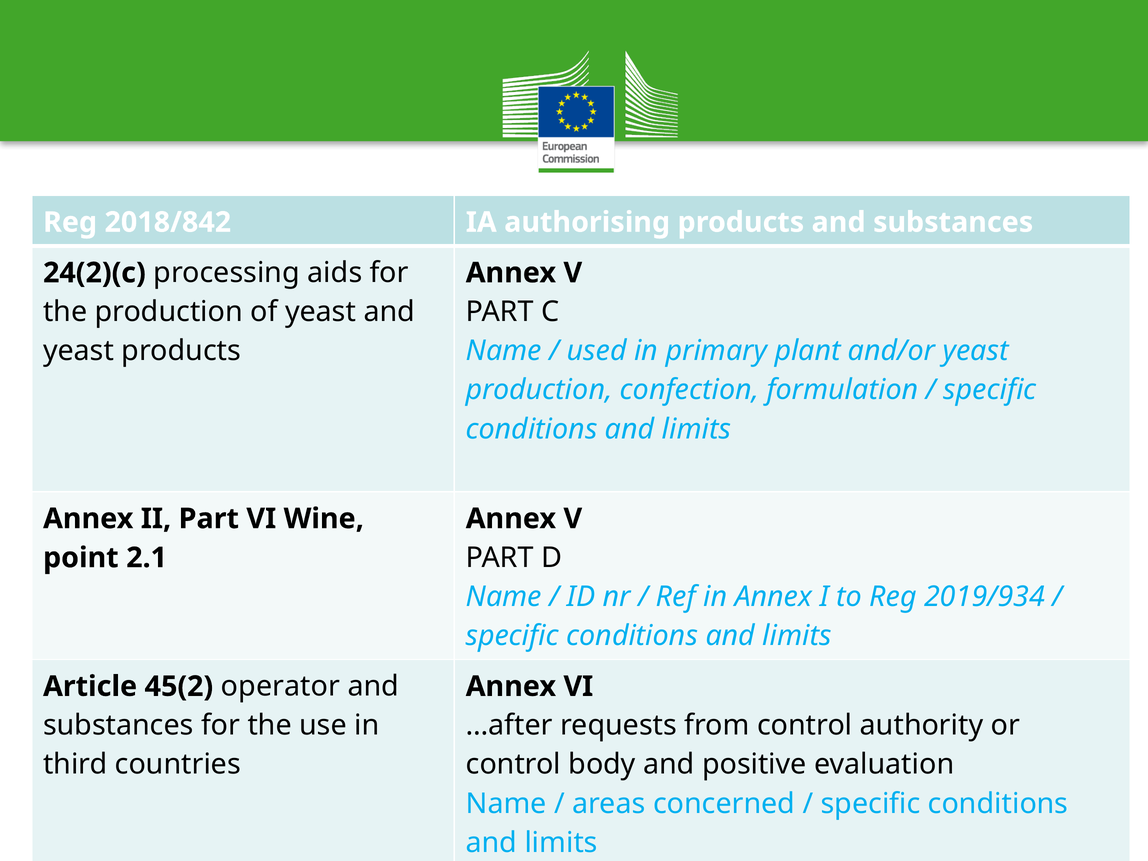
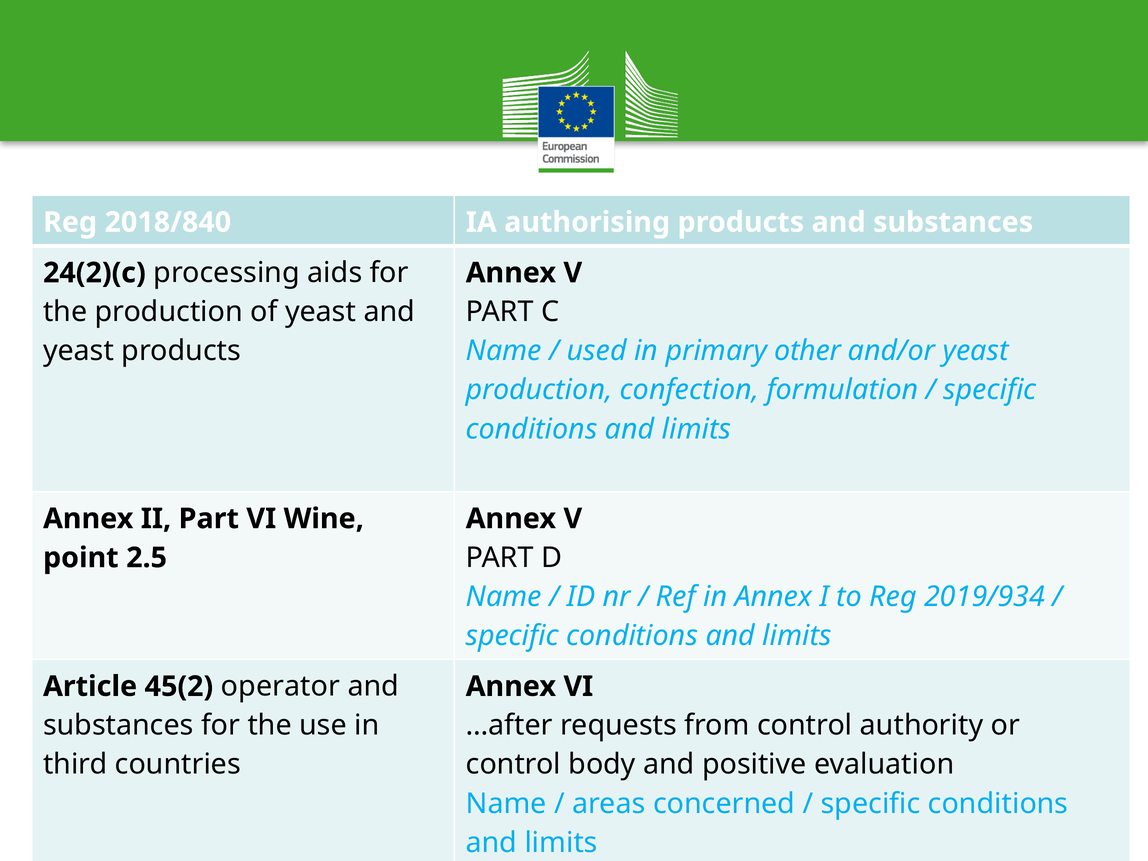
2018/842: 2018/842 -> 2018/840
plant: plant -> other
2.1: 2.1 -> 2.5
